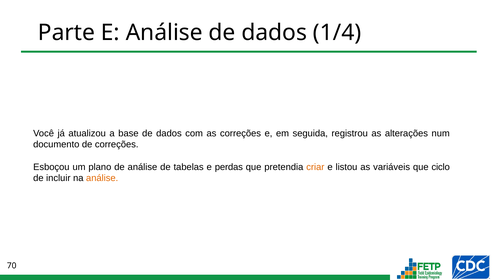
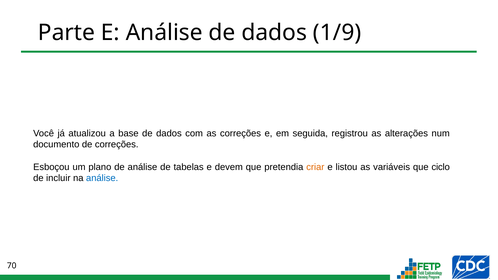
1/4: 1/4 -> 1/9
perdas: perdas -> devem
análise at (102, 178) colour: orange -> blue
